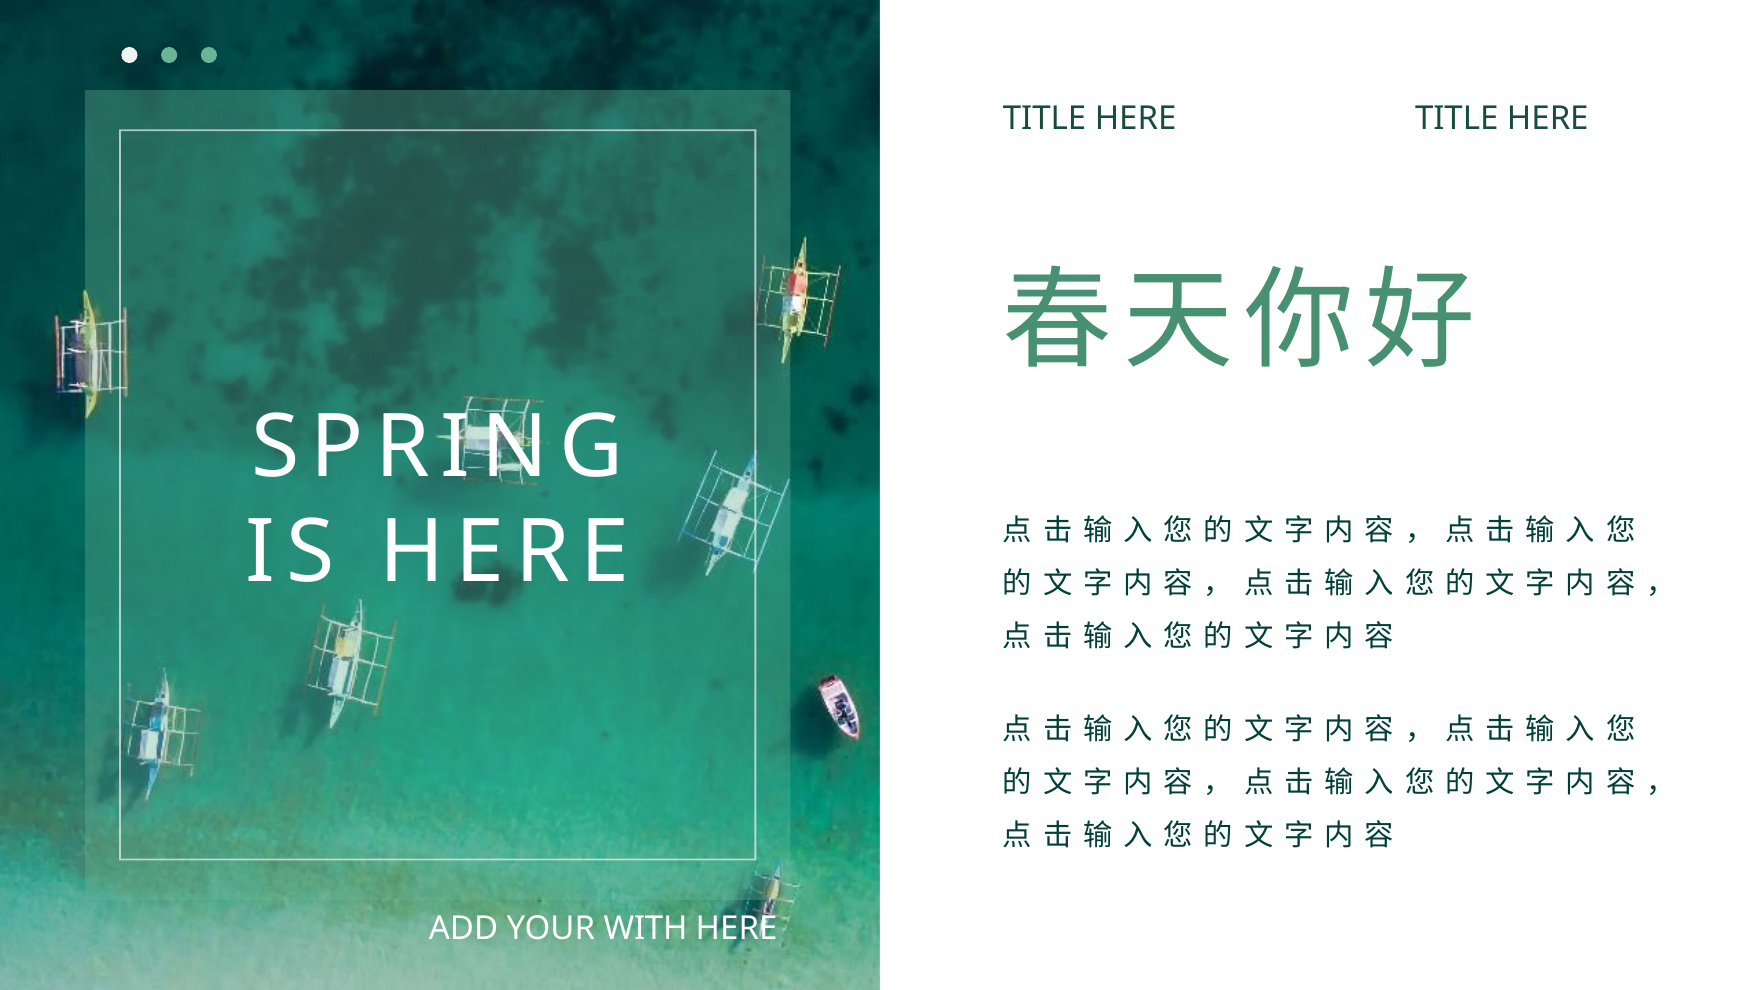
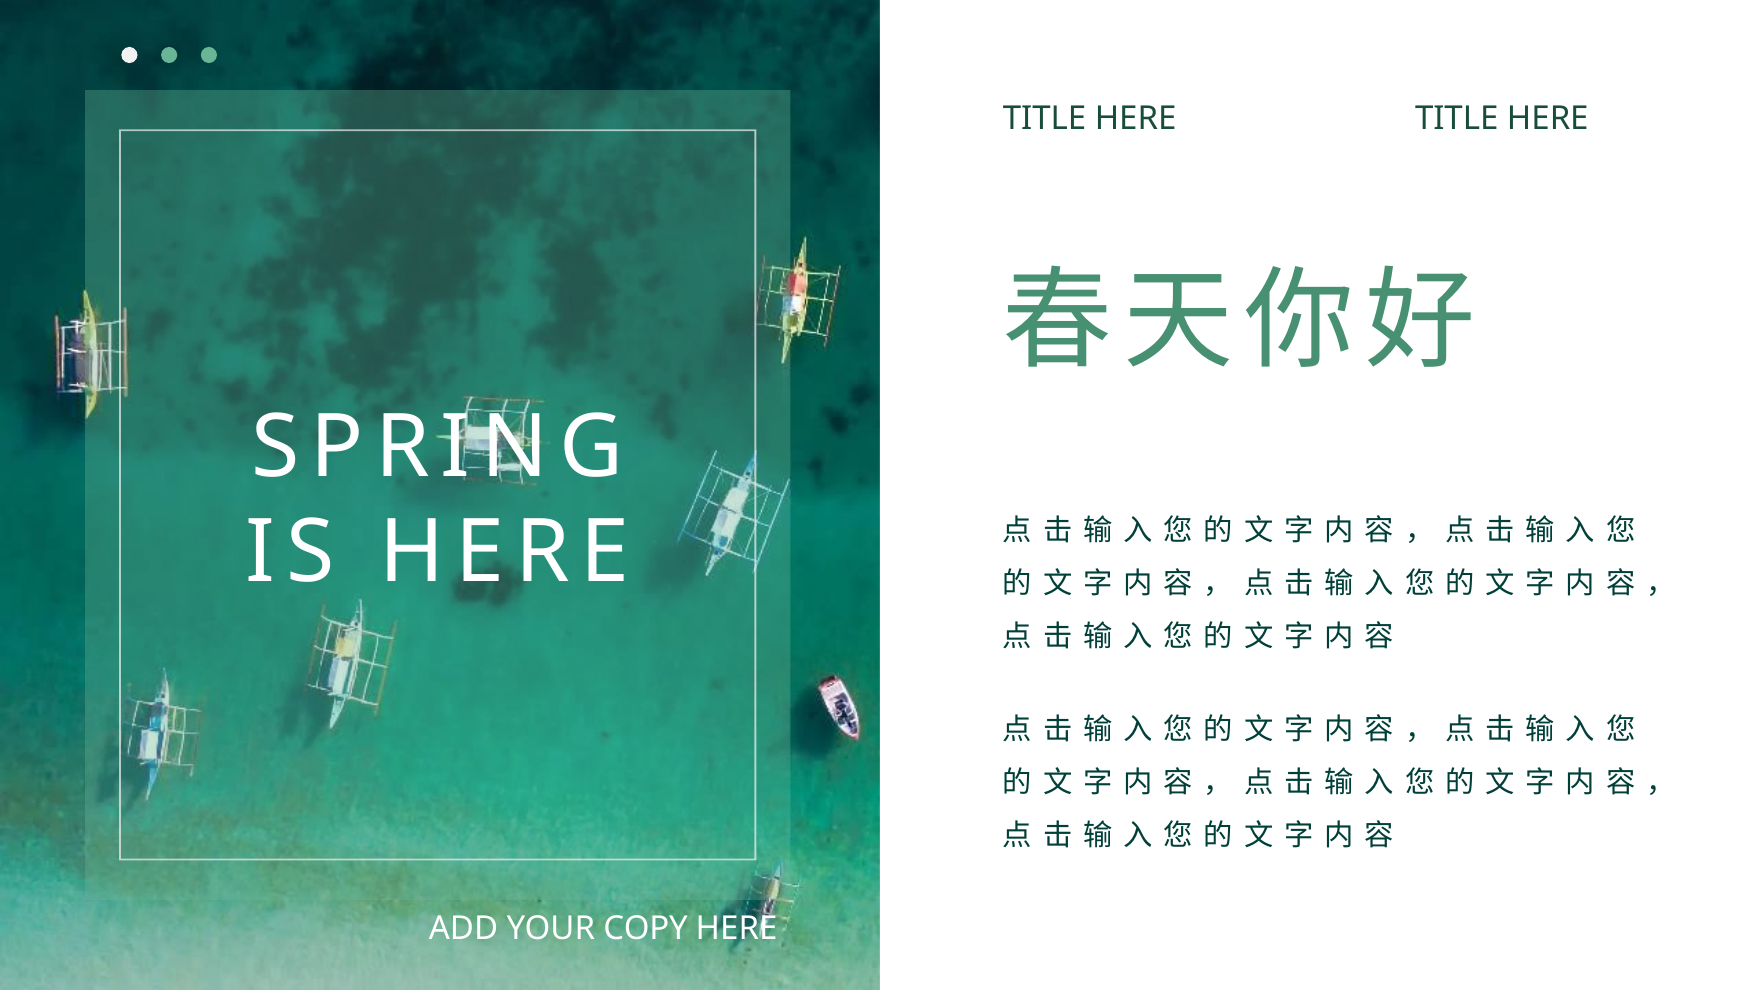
WITH: WITH -> COPY
